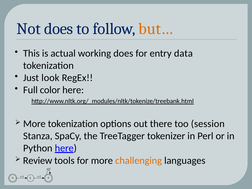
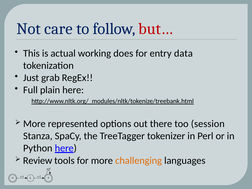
Not does: does -> care
but… colour: orange -> red
look: look -> grab
color: color -> plain
More tokenization: tokenization -> represented
